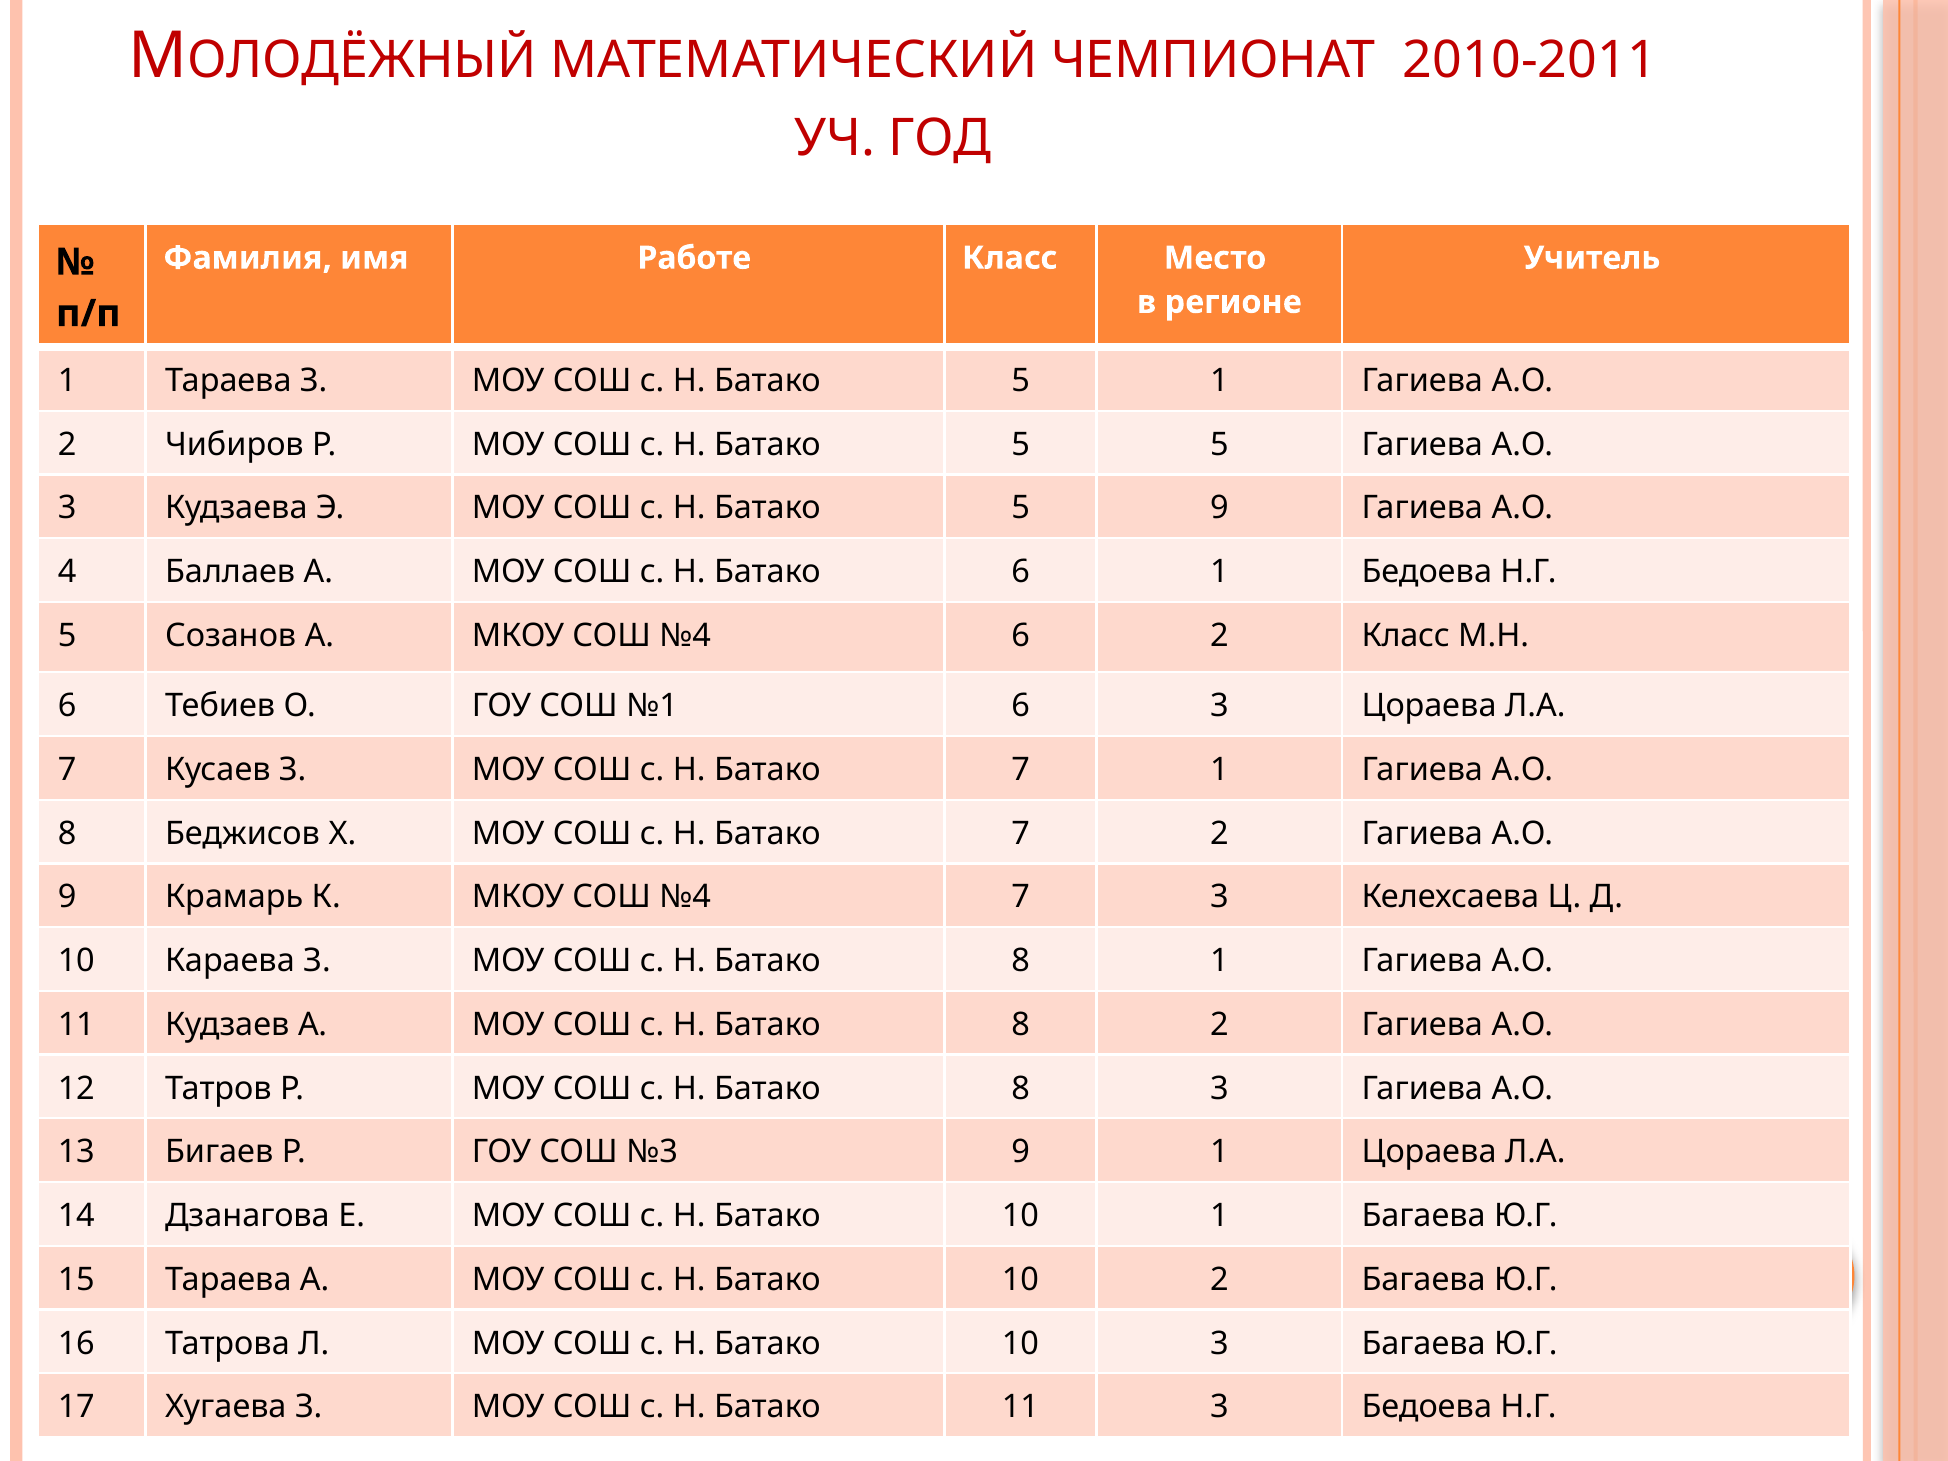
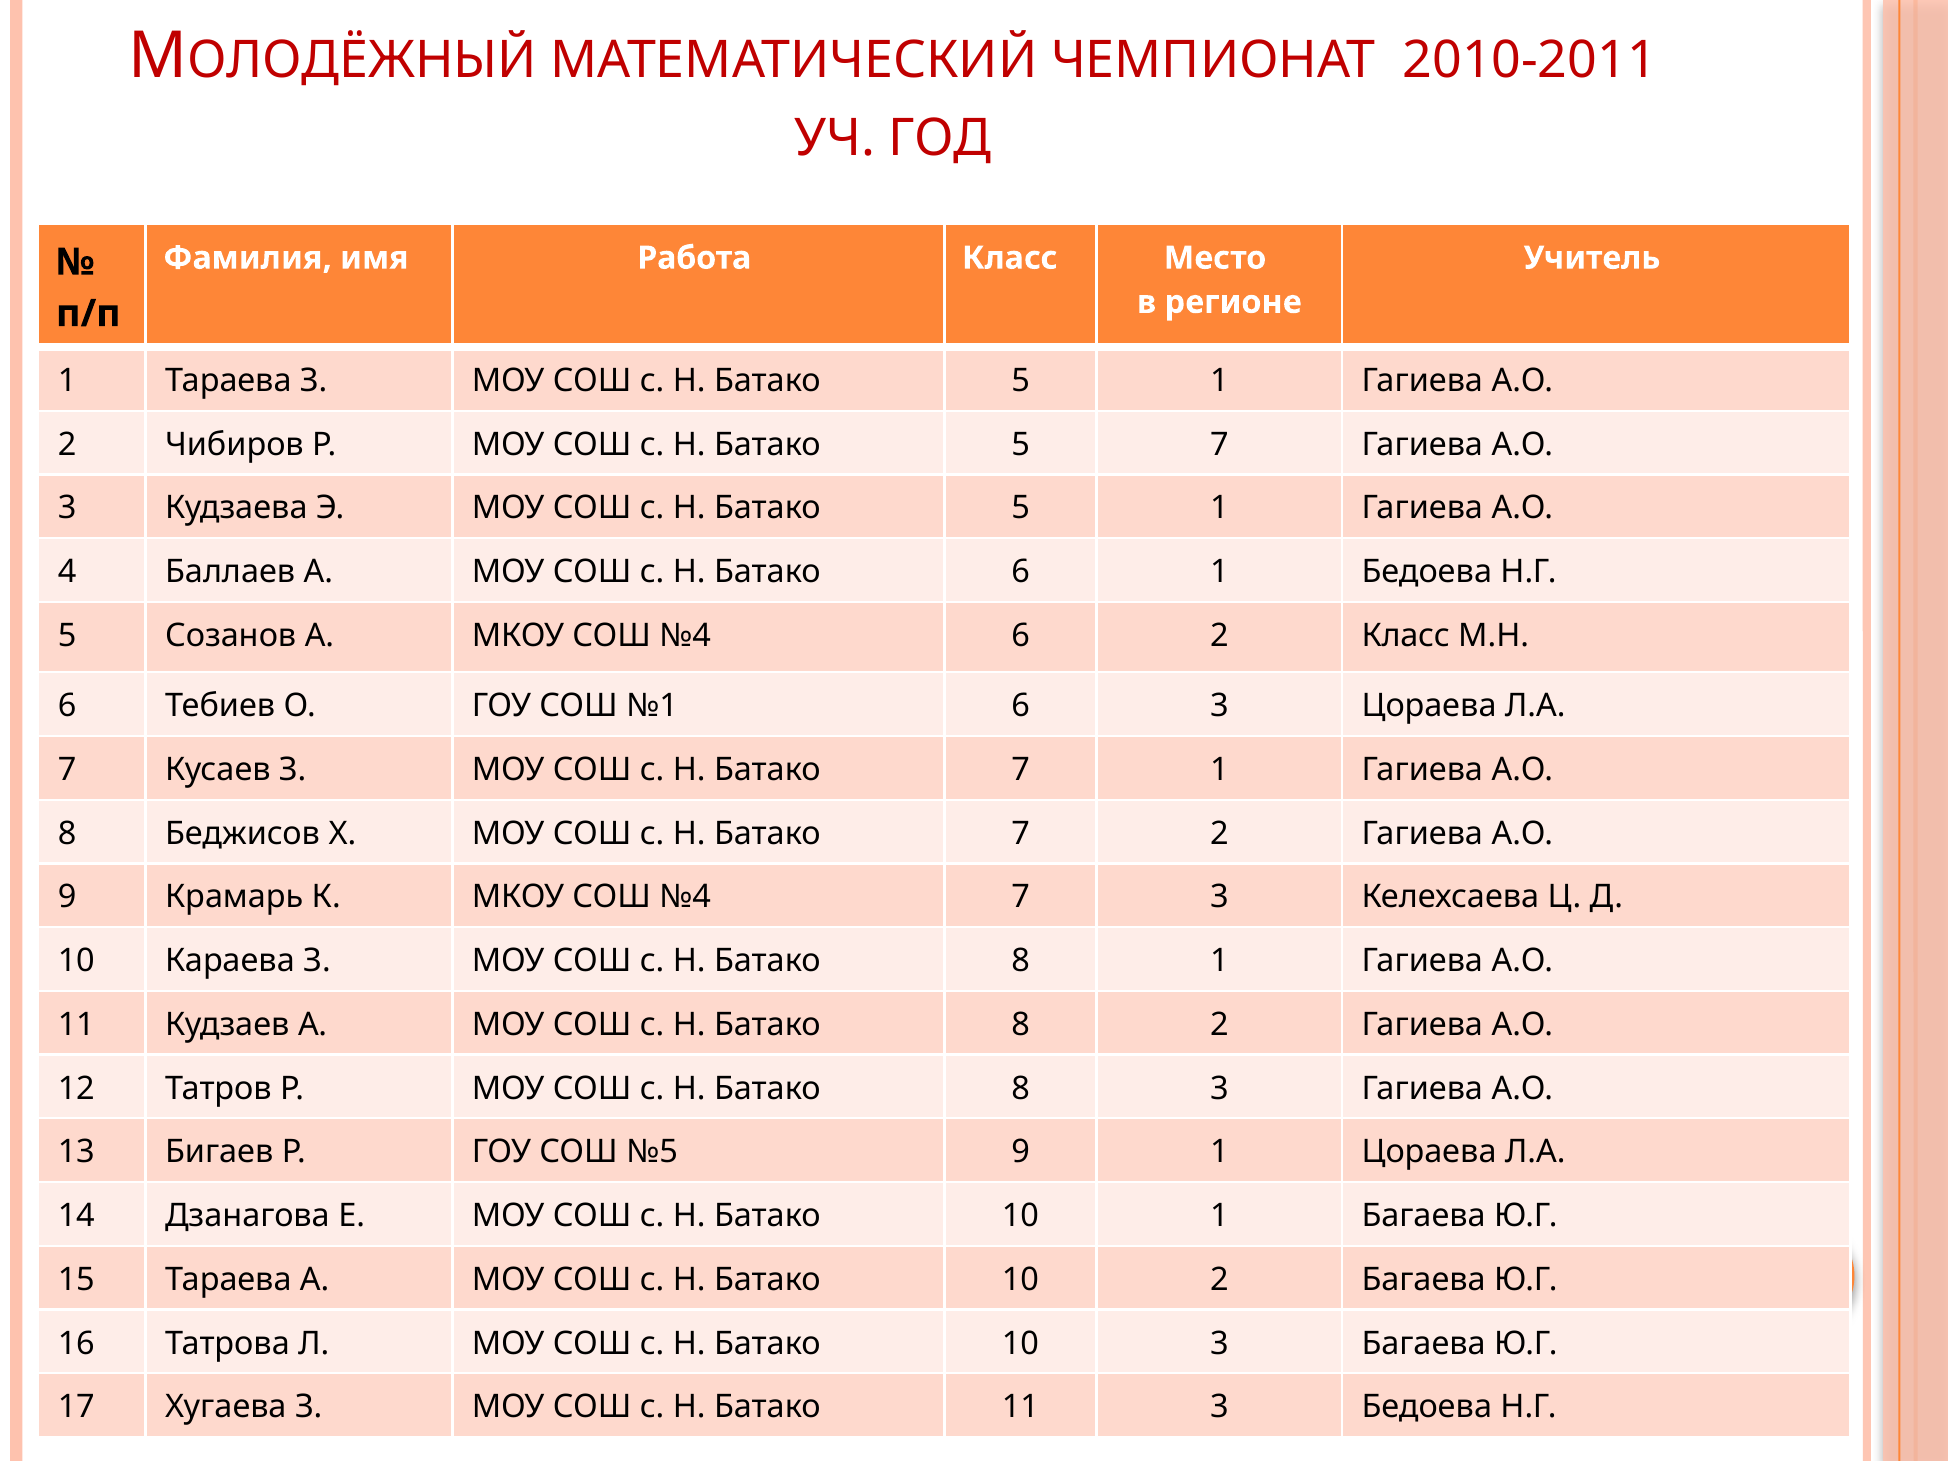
Работе: Работе -> Работа
5 5: 5 -> 7
9 at (1219, 508): 9 -> 1
№3: №3 -> №5
